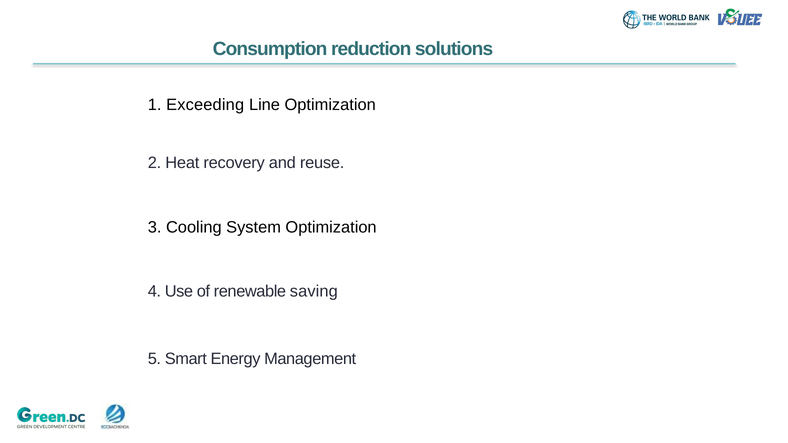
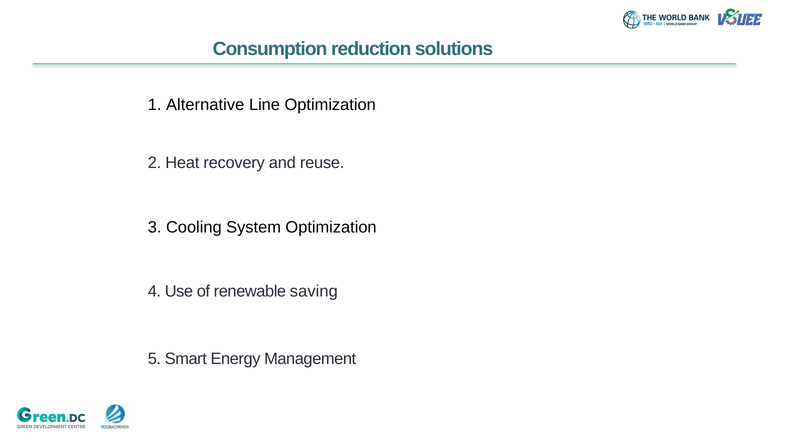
Exceeding: Exceeding -> Alternative
